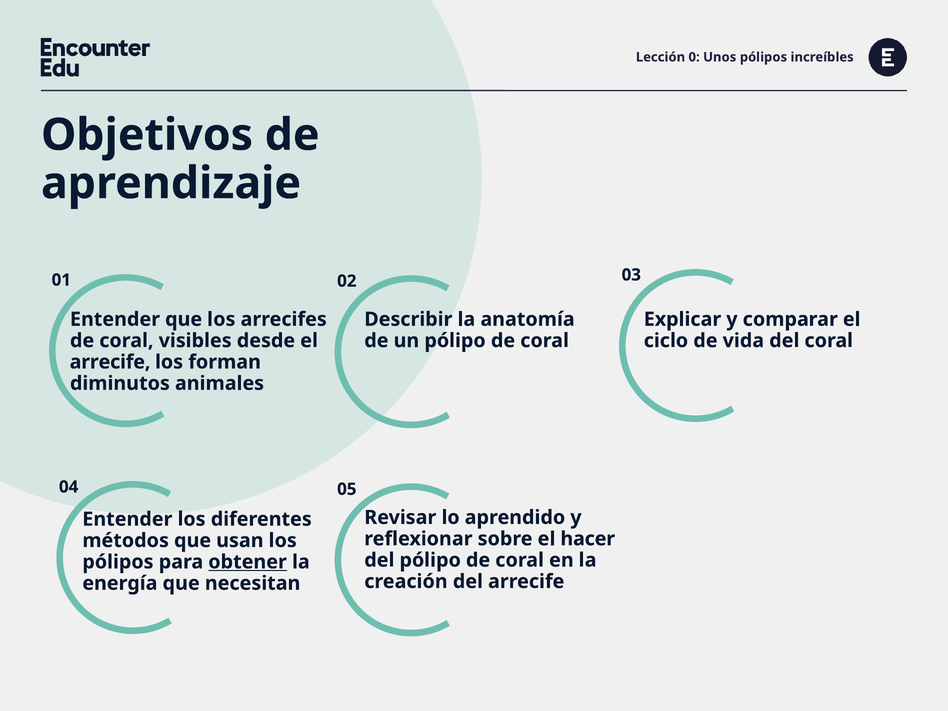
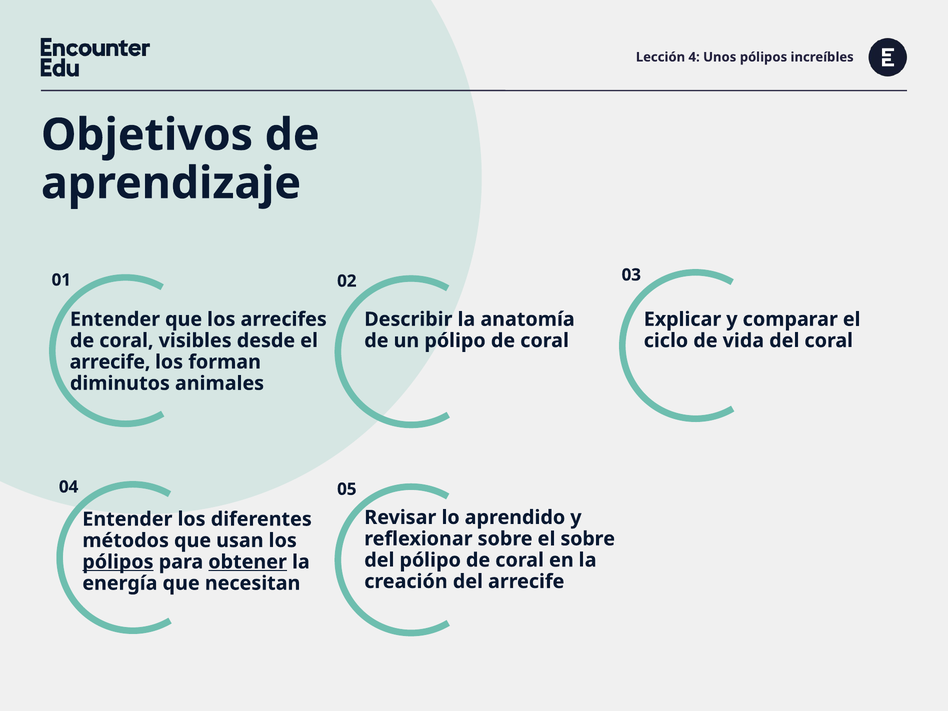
0: 0 -> 4
el hacer: hacer -> sobre
pólipos at (118, 562) underline: none -> present
